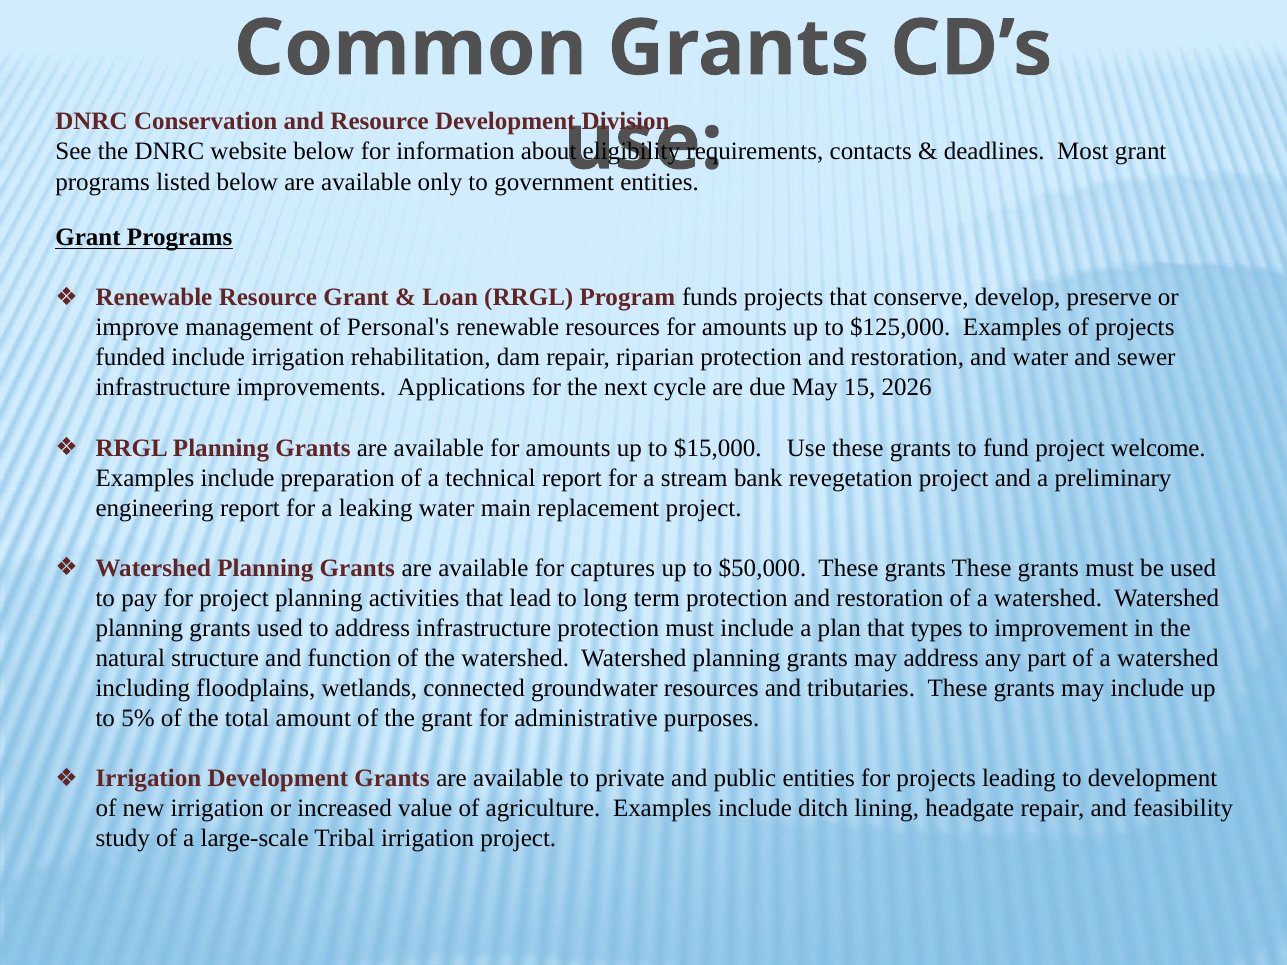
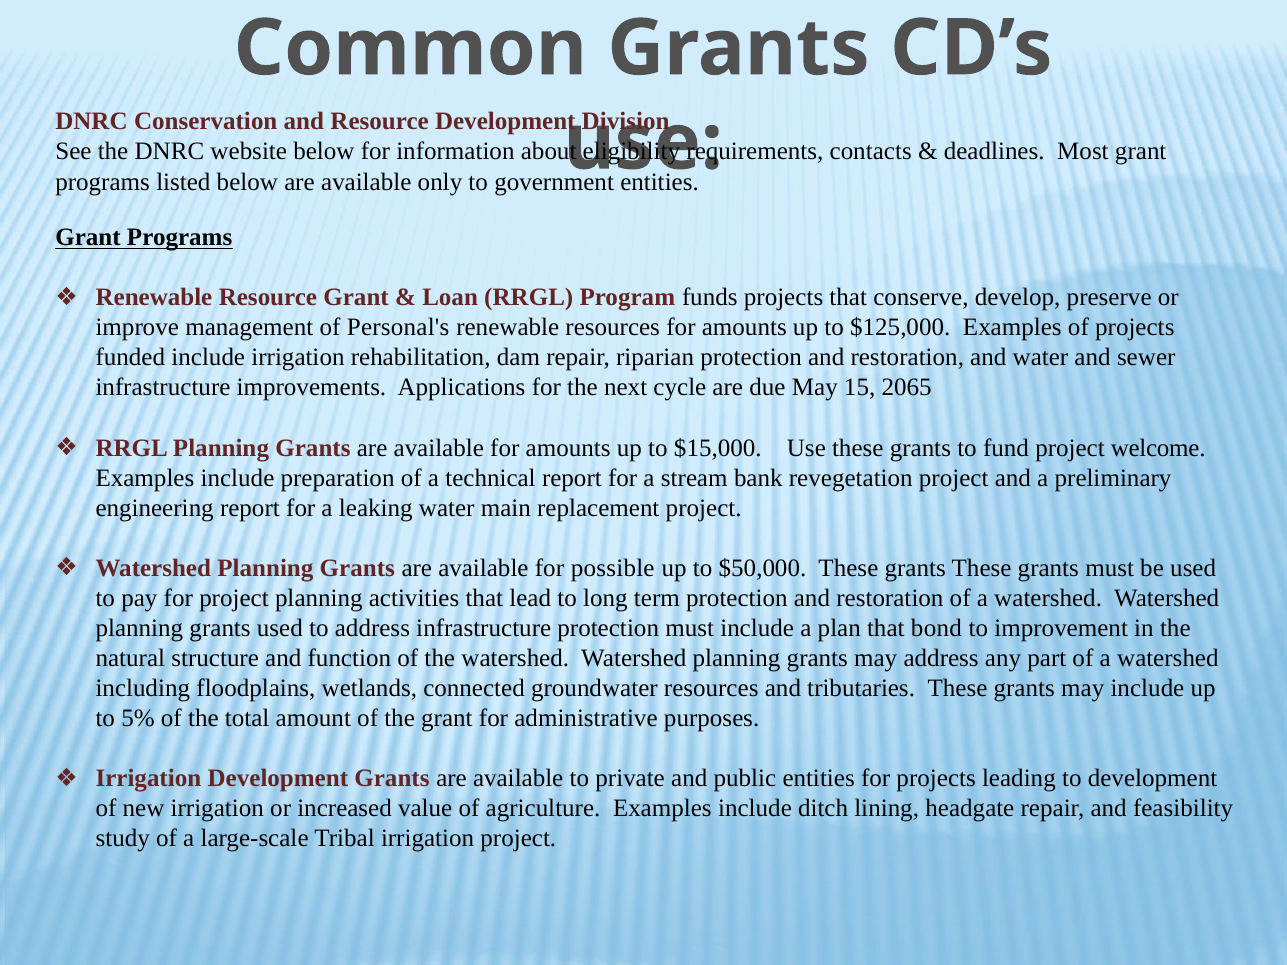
2026: 2026 -> 2065
captures: captures -> possible
types: types -> bond
